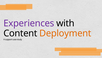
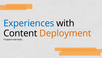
Experiences colour: purple -> blue
